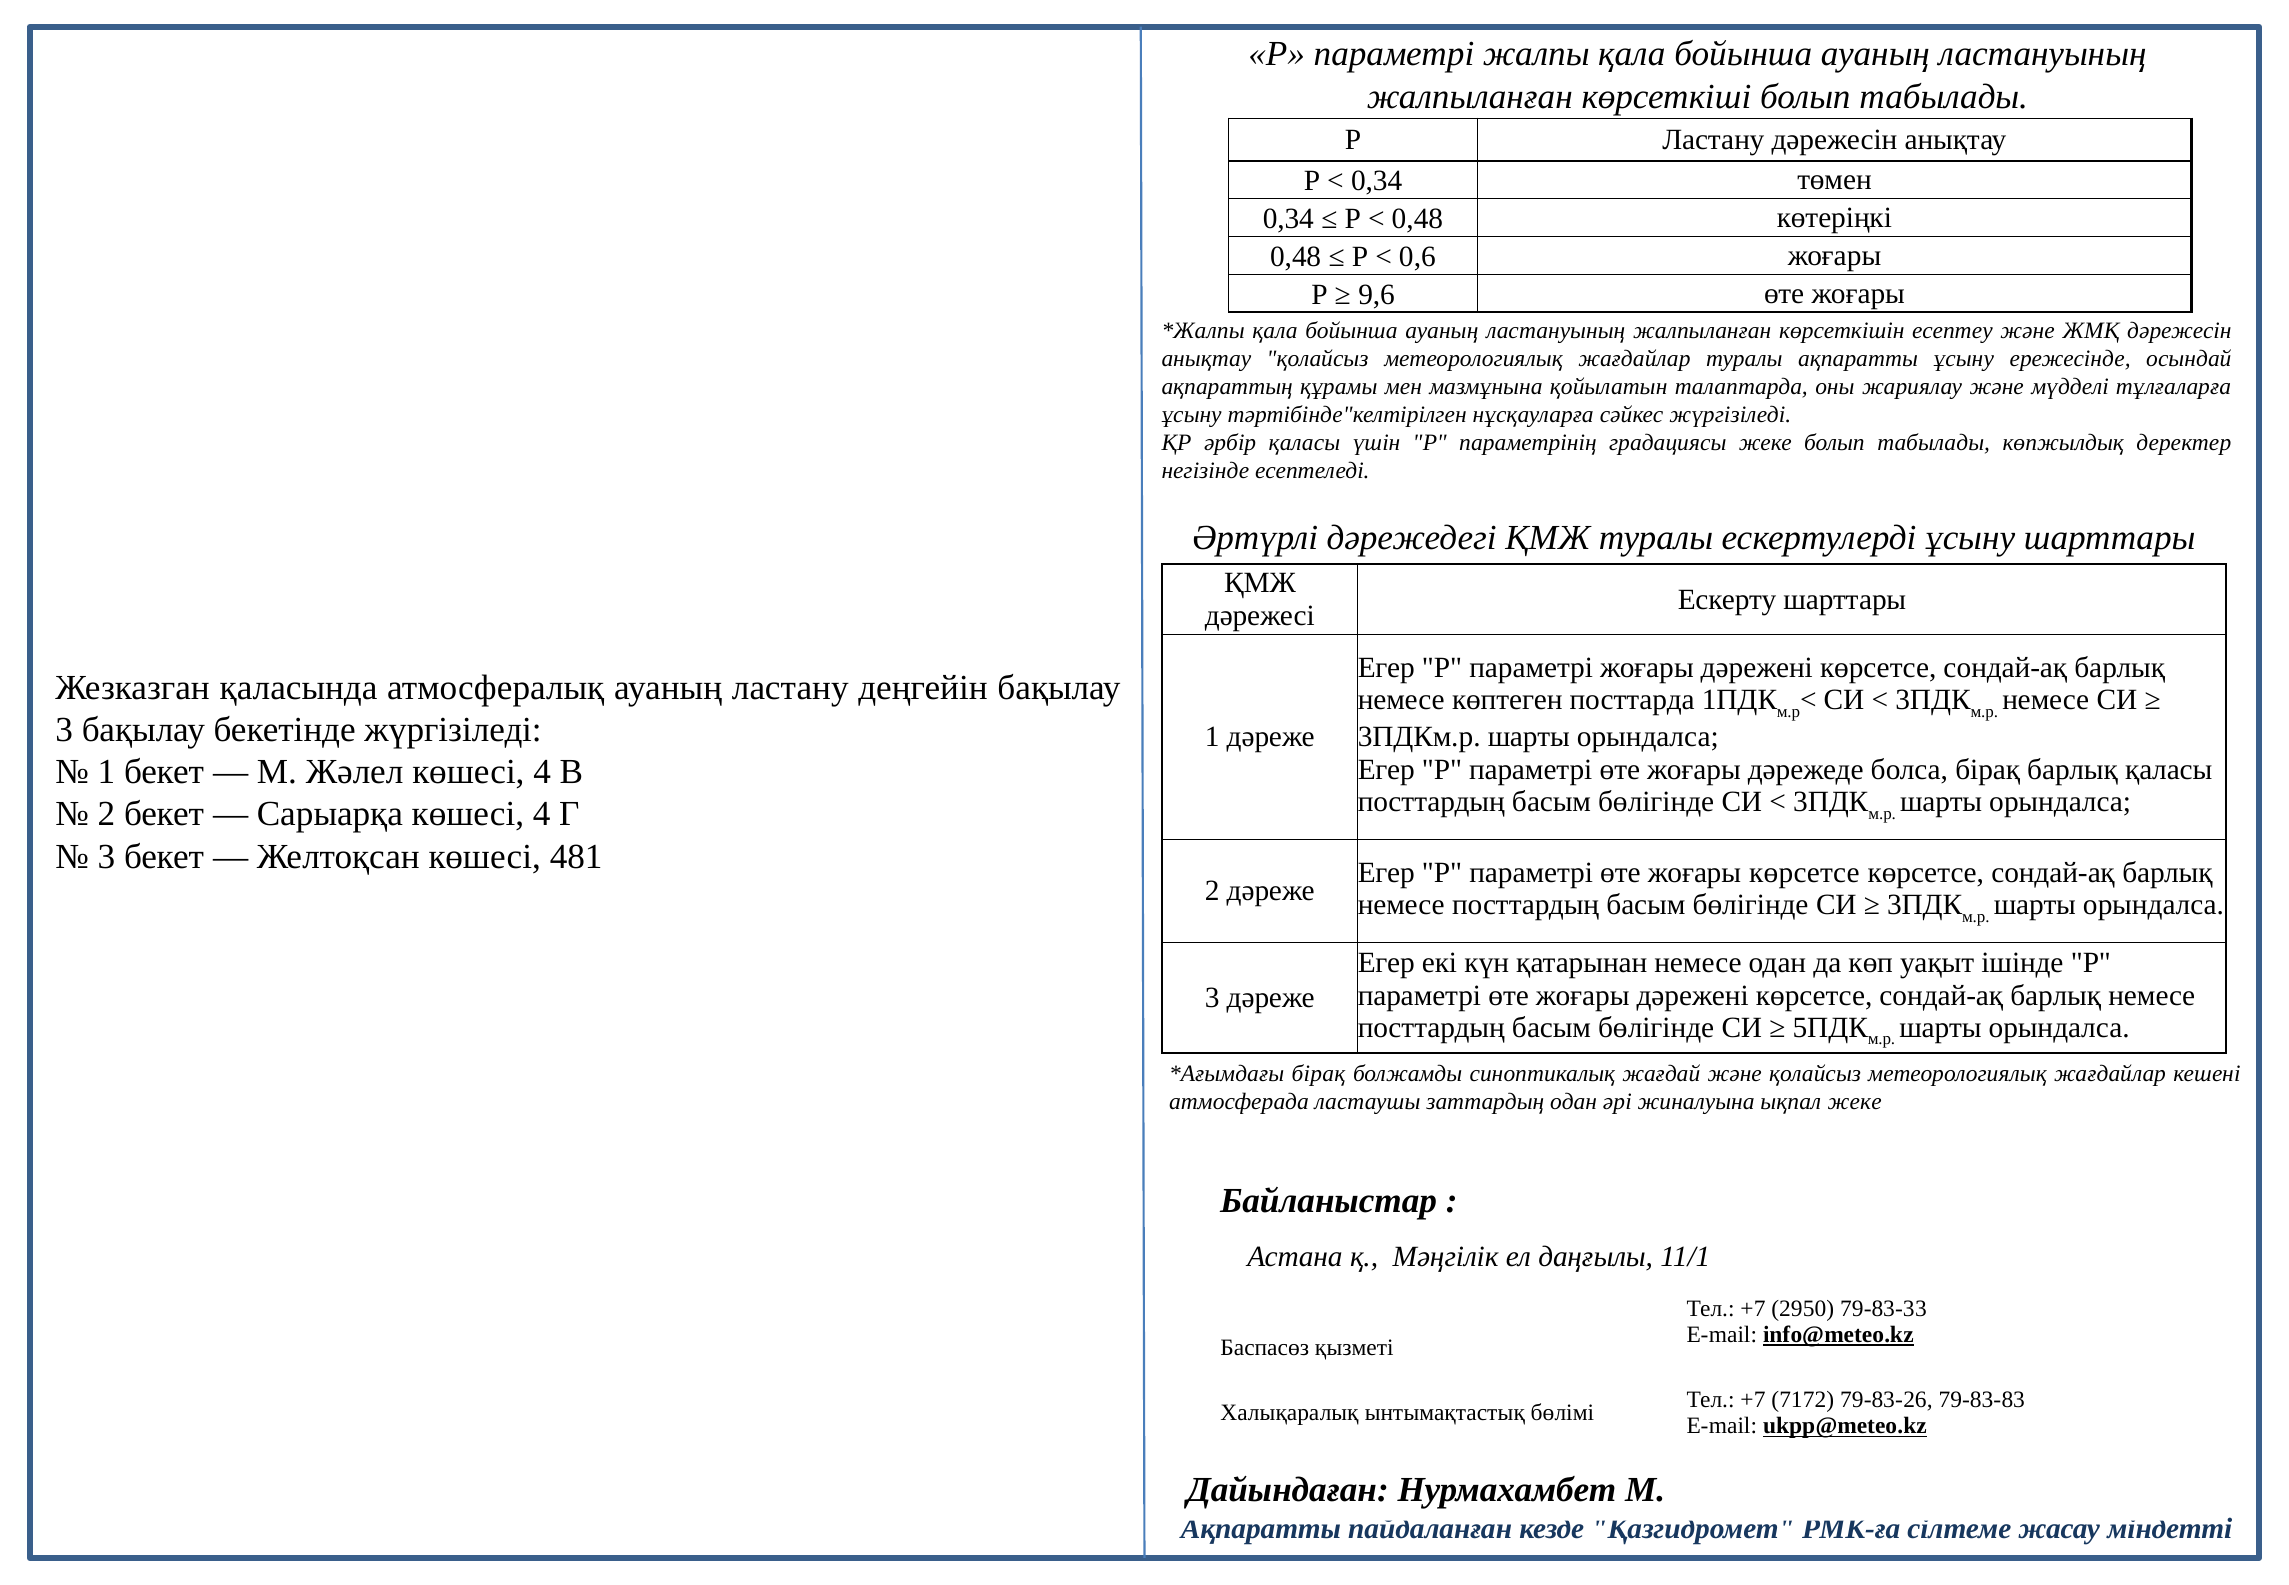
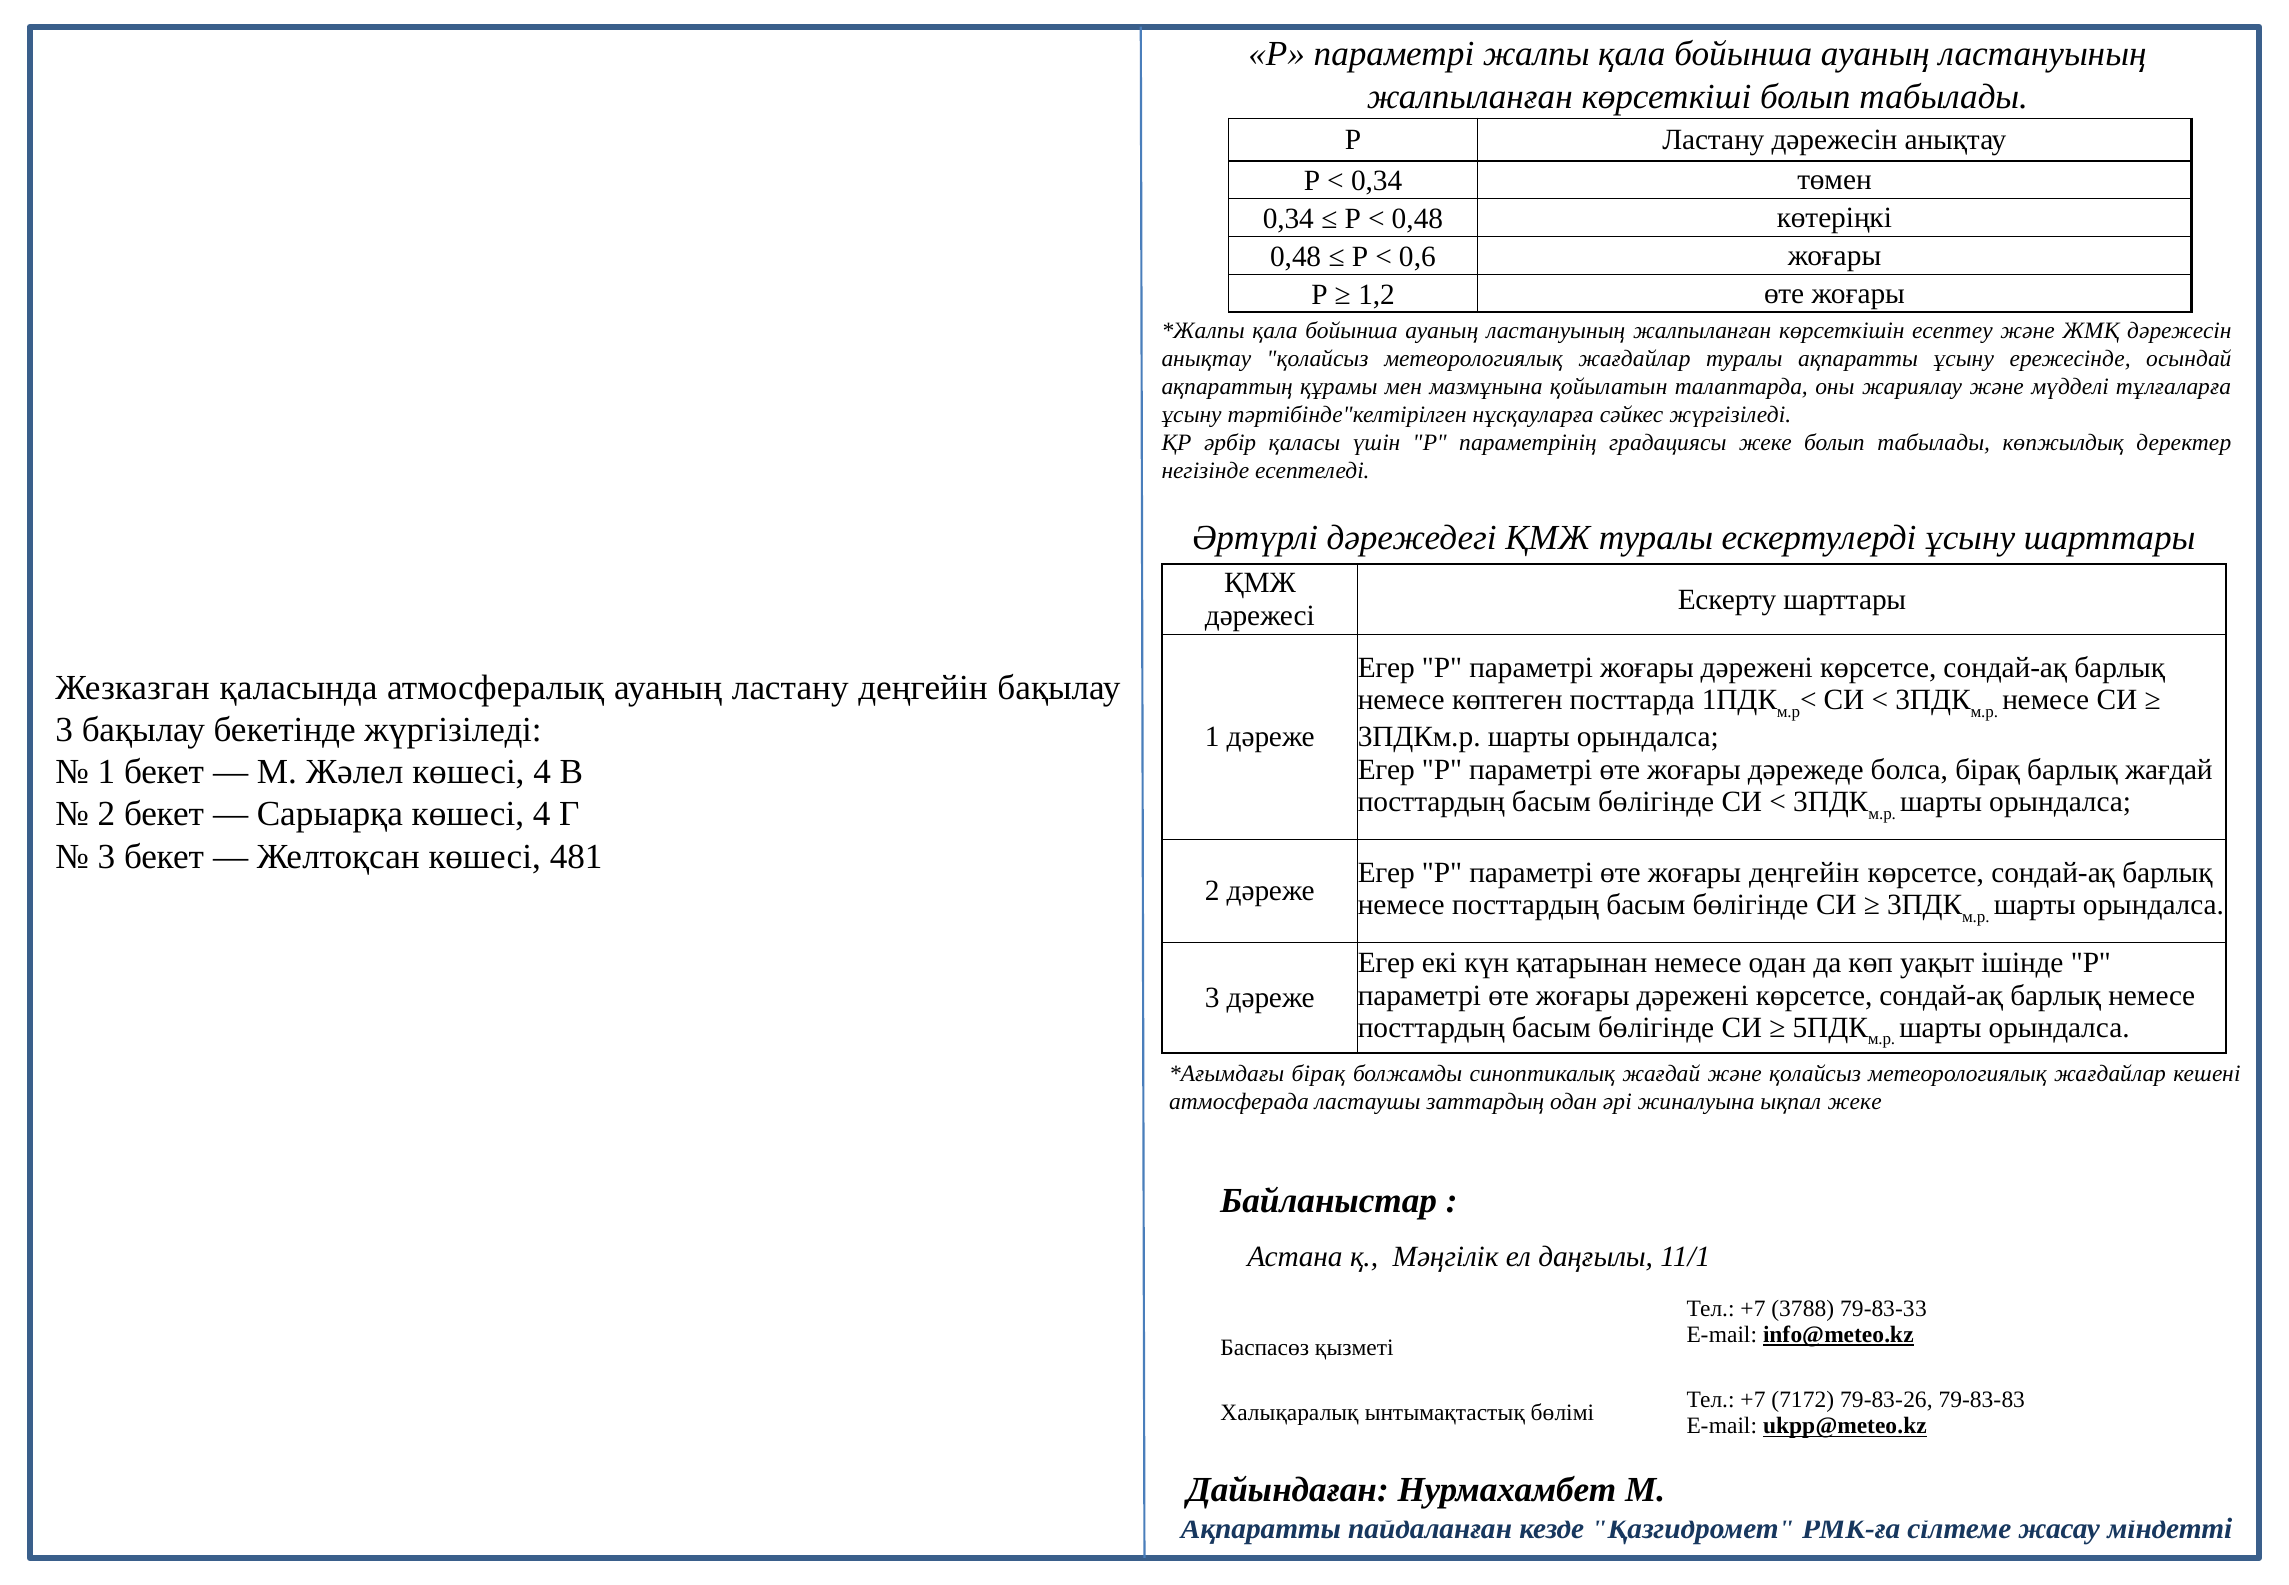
9,6: 9,6 -> 1,2
барлық қаласы: қаласы -> жағдай
жоғары көрсетсе: көрсетсе -> деңгейін
2950: 2950 -> 3788
